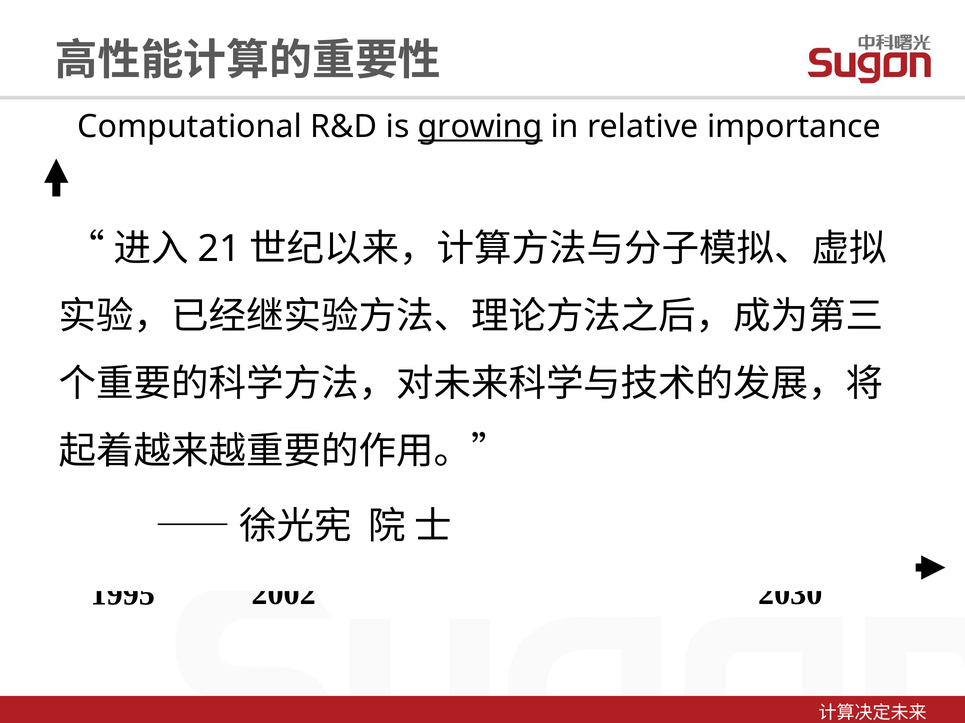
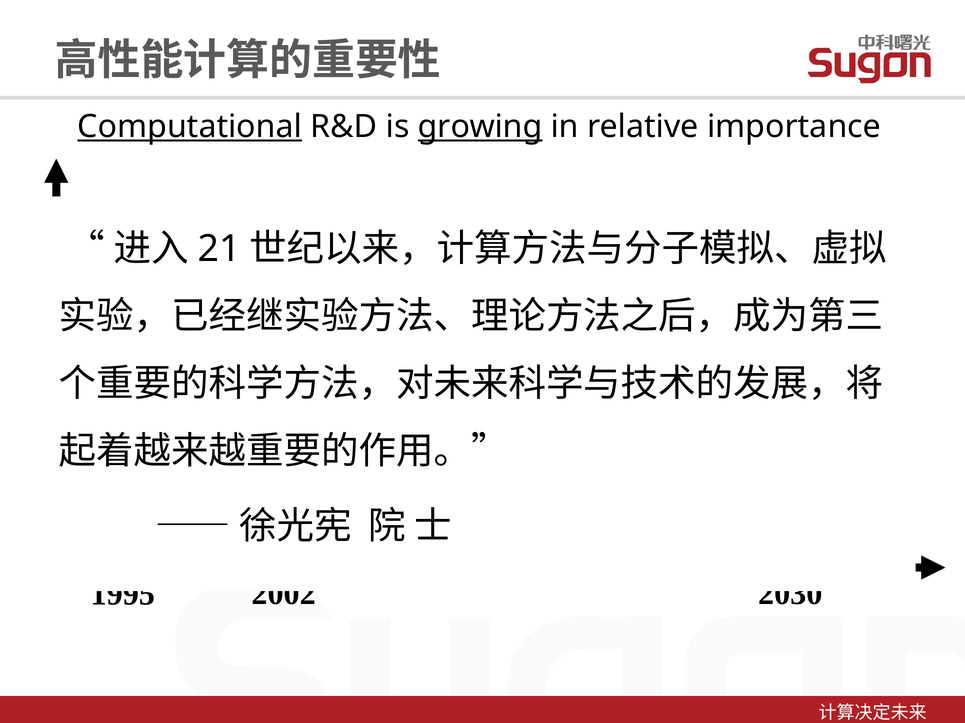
Computational underline: none -> present
